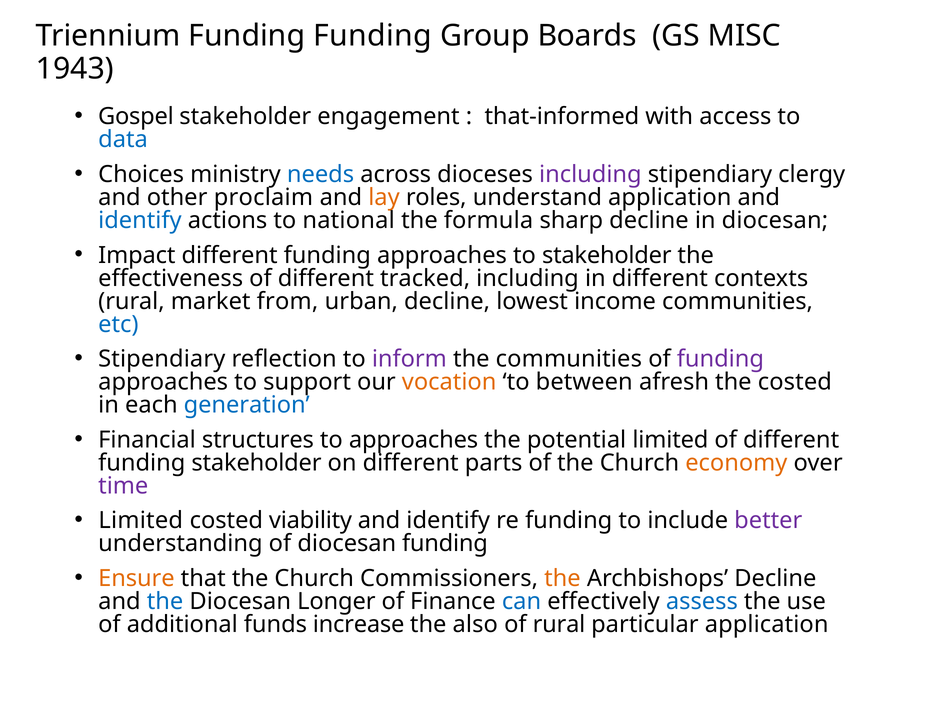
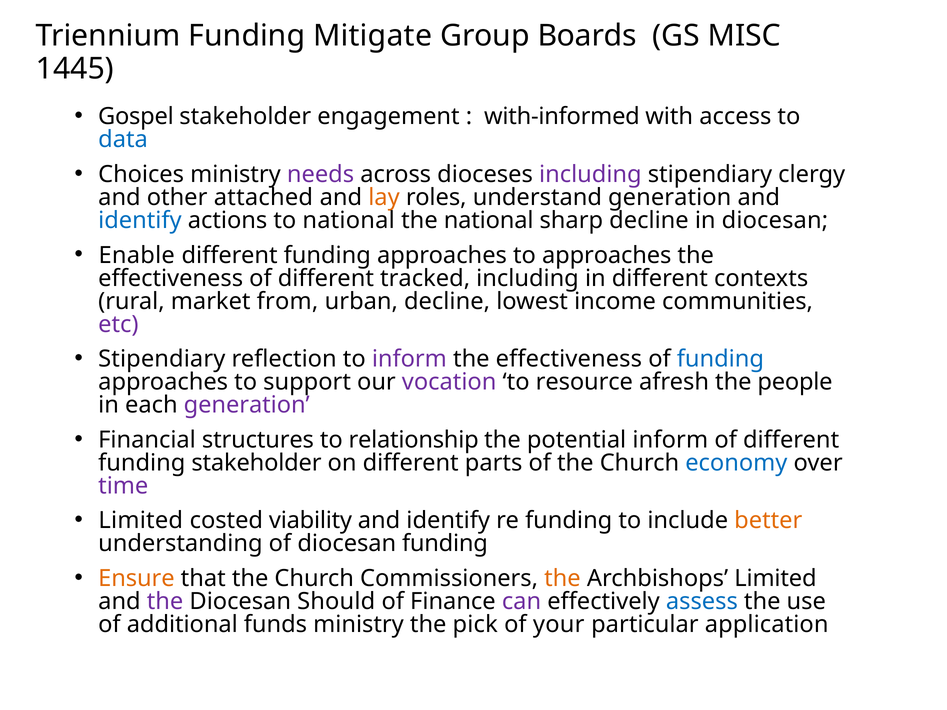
Funding Funding: Funding -> Mitigate
1943: 1943 -> 1445
that-informed: that-informed -> with-informed
needs colour: blue -> purple
proclaim: proclaim -> attached
understand application: application -> generation
the formula: formula -> national
Impact: Impact -> Enable
to stakeholder: stakeholder -> approaches
etc colour: blue -> purple
communities at (569, 359): communities -> effectiveness
funding at (720, 359) colour: purple -> blue
vocation colour: orange -> purple
between: between -> resource
the costed: costed -> people
generation at (247, 405) colour: blue -> purple
to approaches: approaches -> relationship
potential limited: limited -> inform
economy colour: orange -> blue
better colour: purple -> orange
Archbishops Decline: Decline -> Limited
the at (165, 602) colour: blue -> purple
Longer: Longer -> Should
can colour: blue -> purple
funds increase: increase -> ministry
also: also -> pick
of rural: rural -> your
